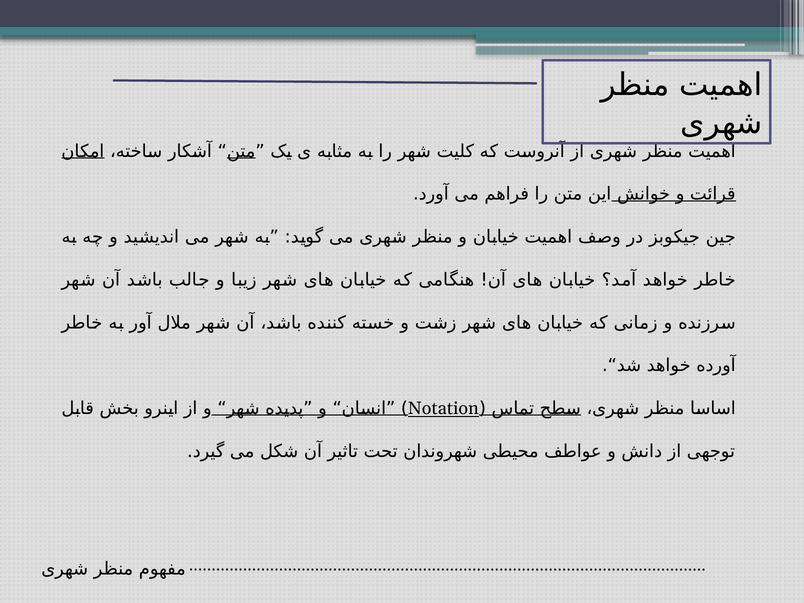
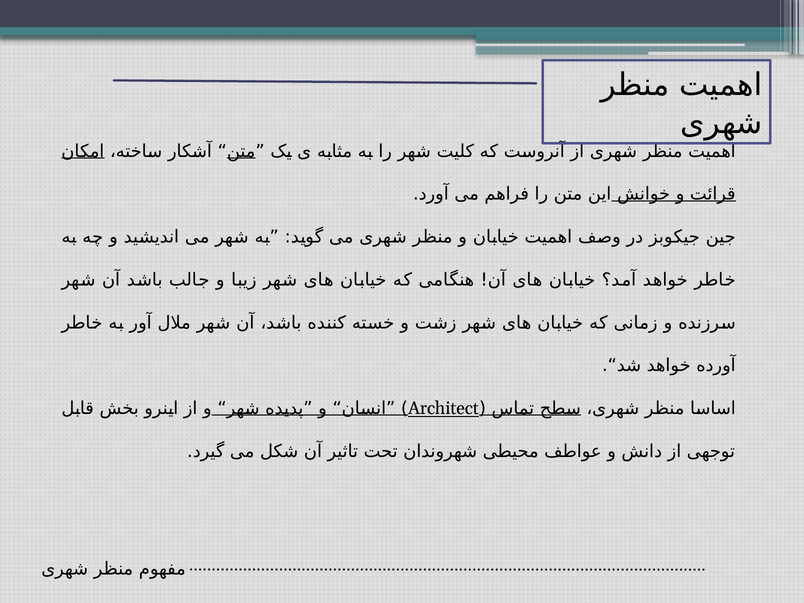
Notation: Notation -> Architect
